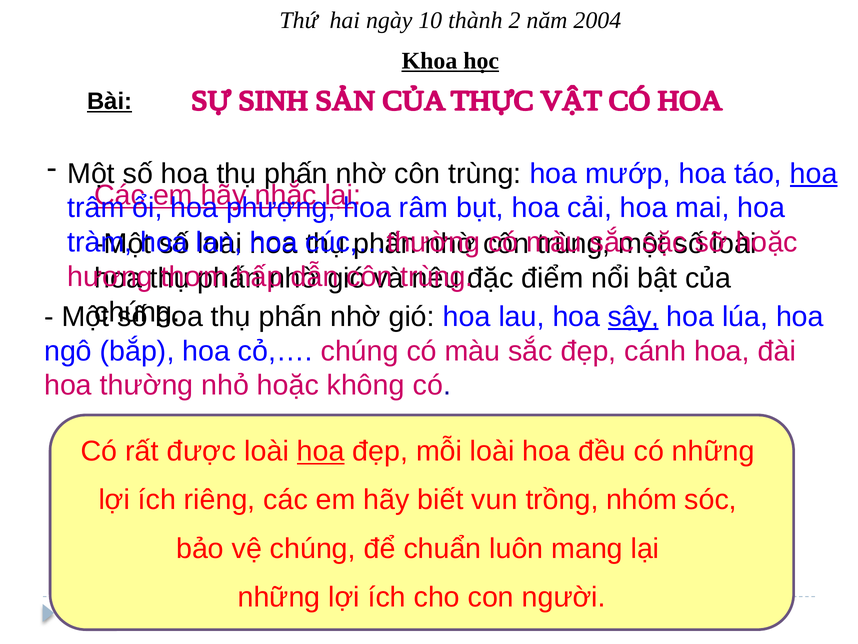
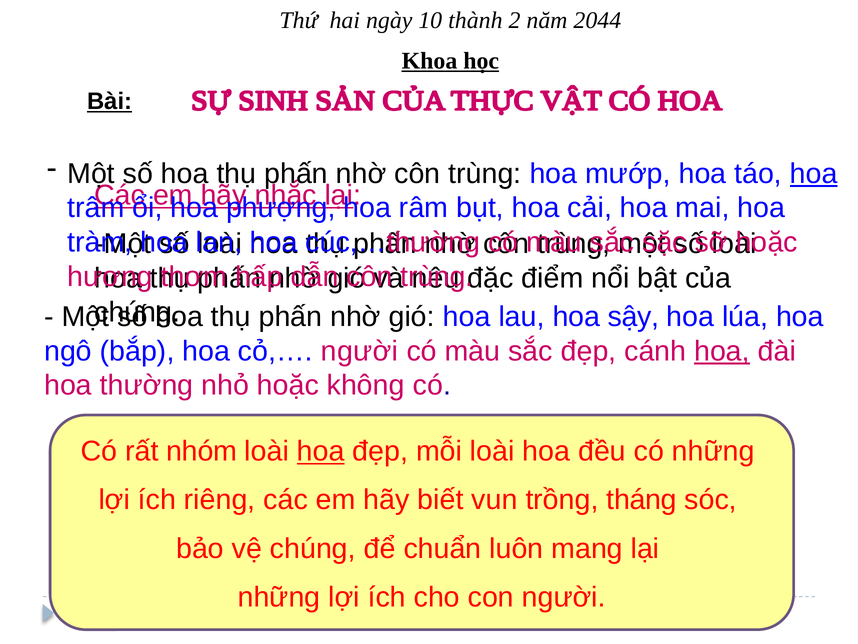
2004: 2004 -> 2044
sậy underline: present -> none
cỏ,… chúng: chúng -> người
hoa at (722, 351) underline: none -> present
được: được -> nhóm
nhóm: nhóm -> tháng
